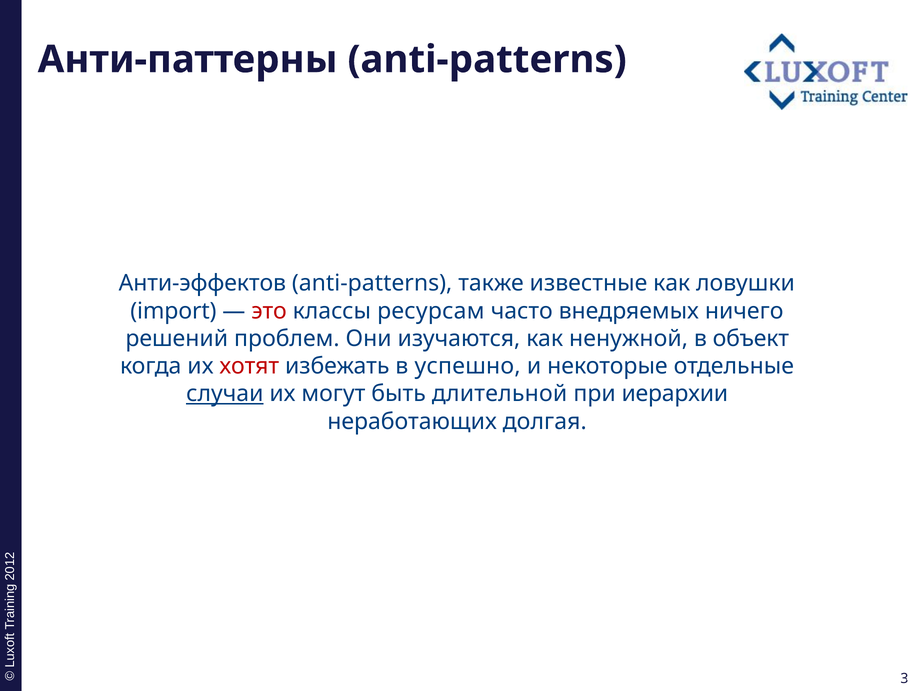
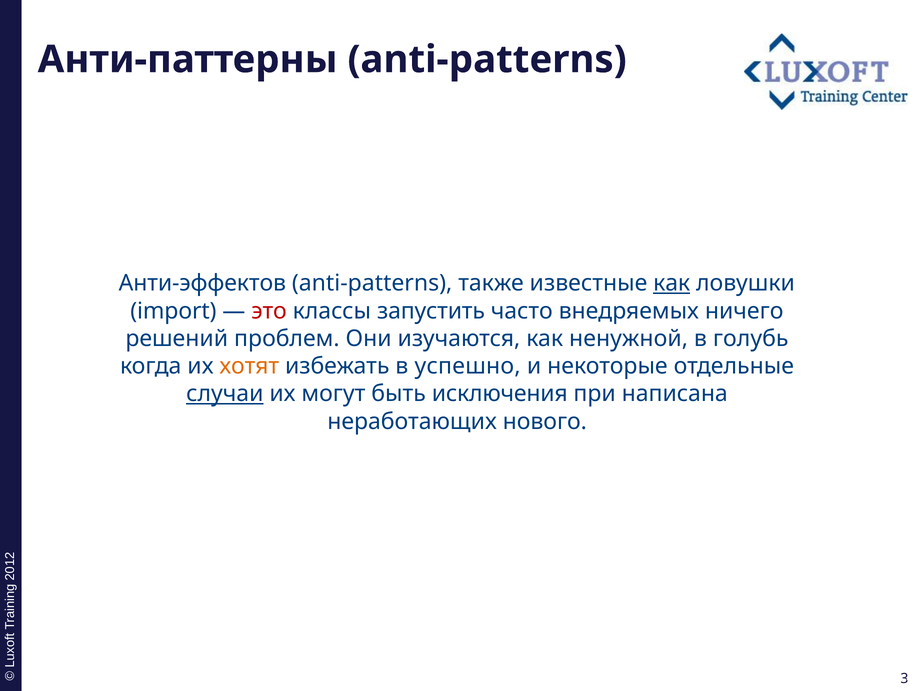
как at (672, 284) underline: none -> present
ресурсам: ресурсам -> запустить
объект: объект -> голубь
хотят colour: red -> orange
длительной: длительной -> исключения
иерархии: иерархии -> написана
долгая: долгая -> нового
